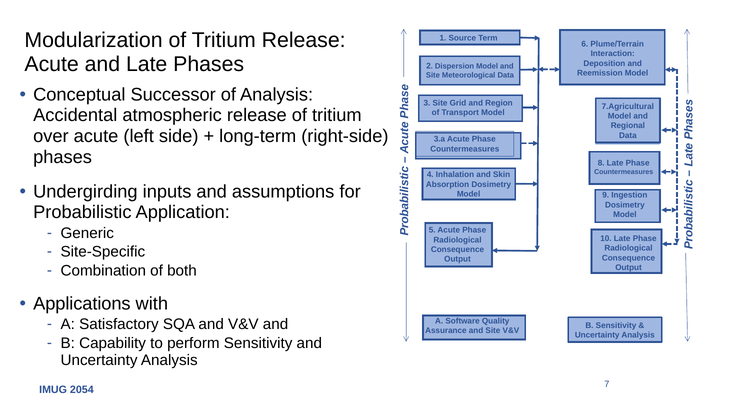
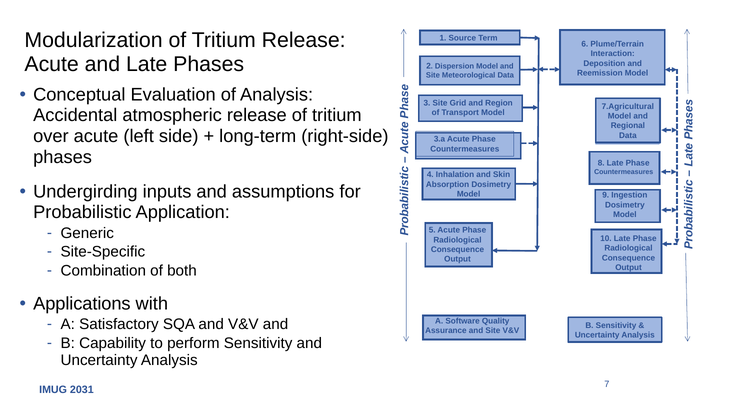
Successor: Successor -> Evaluation
2054: 2054 -> 2031
